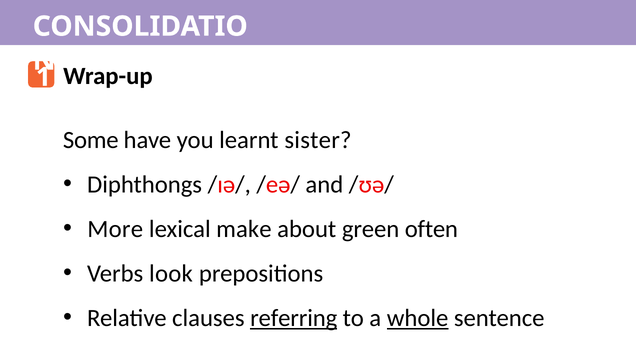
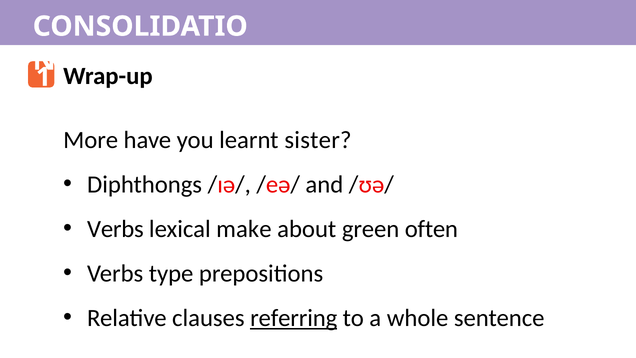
Some: Some -> More
More at (115, 229): More -> Verbs
look: look -> type
whole underline: present -> none
